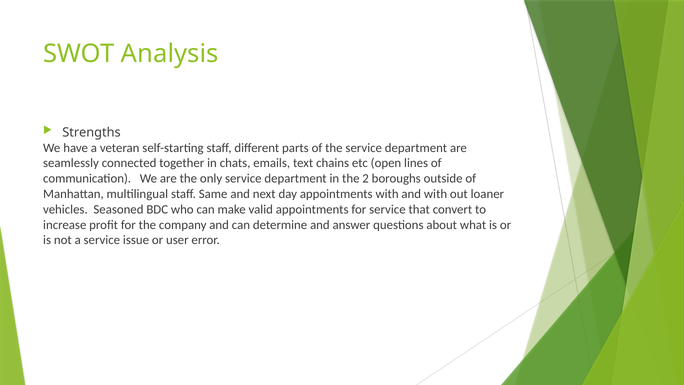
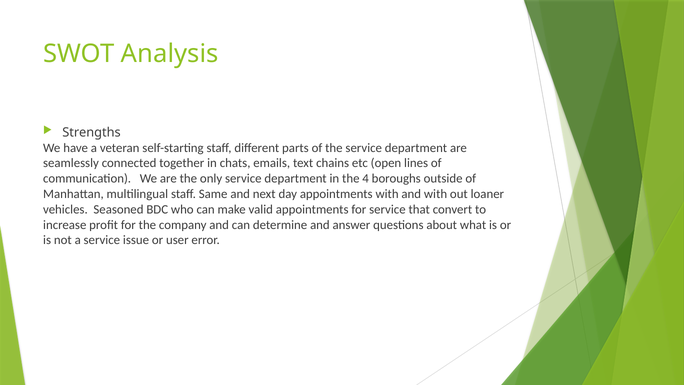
2: 2 -> 4
